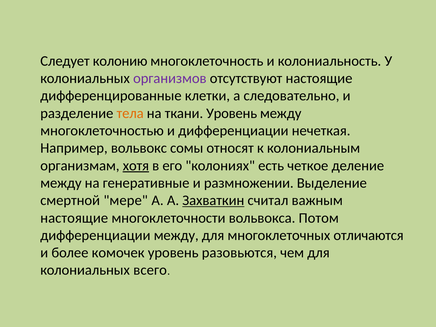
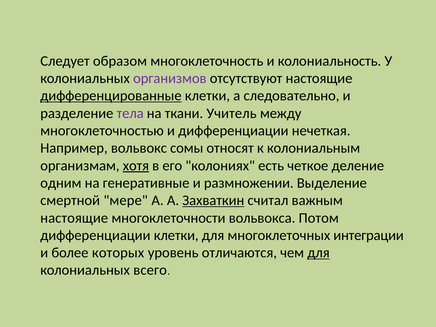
колонию: колонию -> образом
дифференцированные underline: none -> present
тела colour: orange -> purple
ткани Уровень: Уровень -> Учитель
между at (61, 183): между -> одним
дифференциации между: между -> клетки
отличаются: отличаются -> интеграции
комочек: комочек -> которых
разовьются: разовьются -> отличаются
для at (318, 253) underline: none -> present
